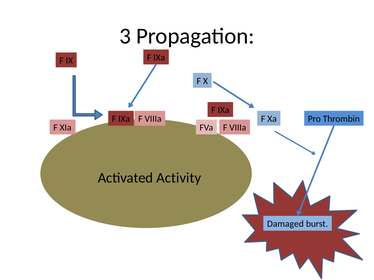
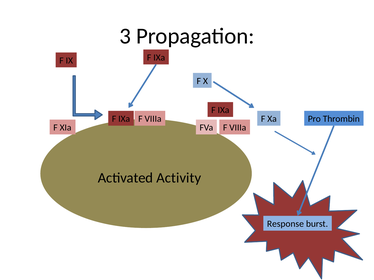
Damaged: Damaged -> Response
